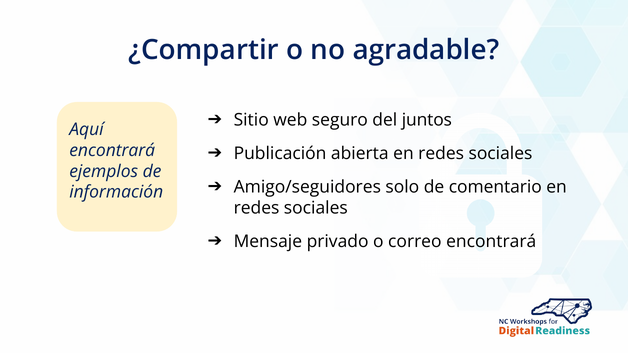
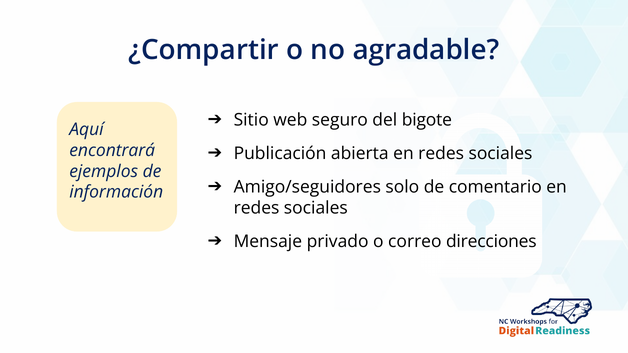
juntos: juntos -> bigote
correo encontrará: encontrará -> direcciones
